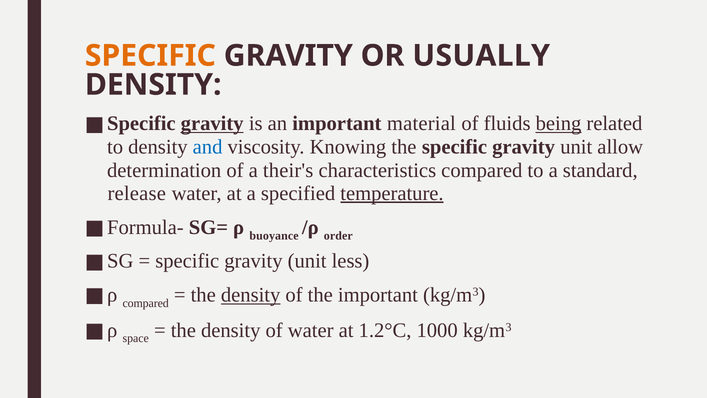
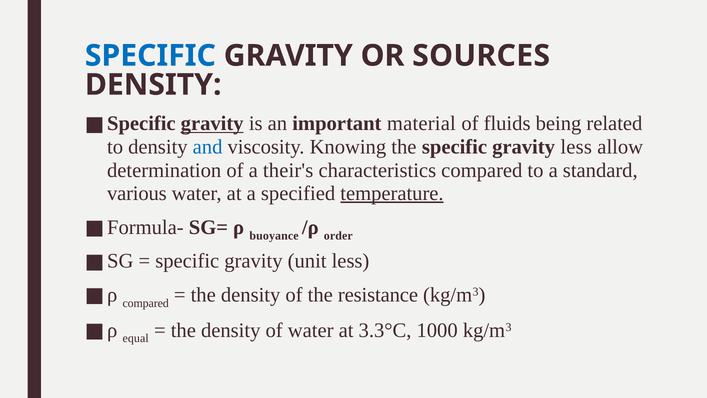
SPECIFIC at (150, 56) colour: orange -> blue
USUALLY: USUALLY -> SOURCES
being underline: present -> none
the specific gravity unit: unit -> less
release: release -> various
density at (251, 295) underline: present -> none
the important: important -> resistance
space: space -> equal
1.2°C: 1.2°C -> 3.3°C
